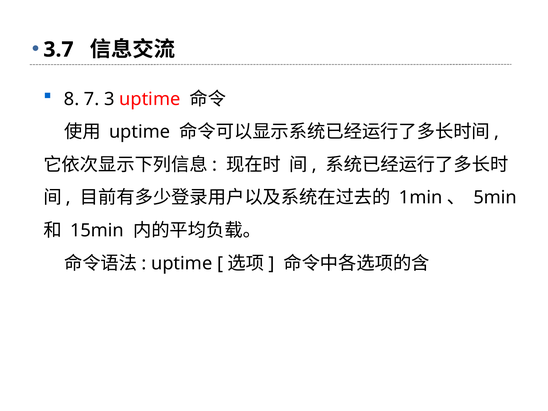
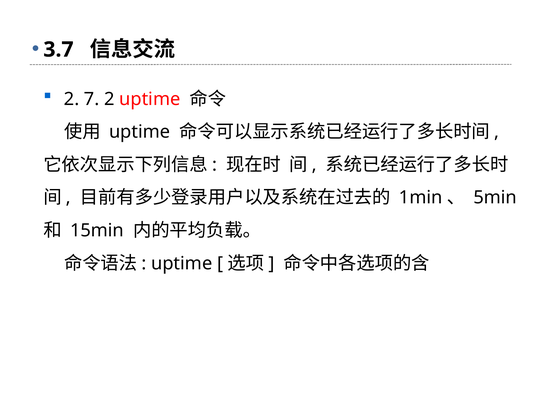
8 at (72, 99): 8 -> 2
7 3: 3 -> 2
